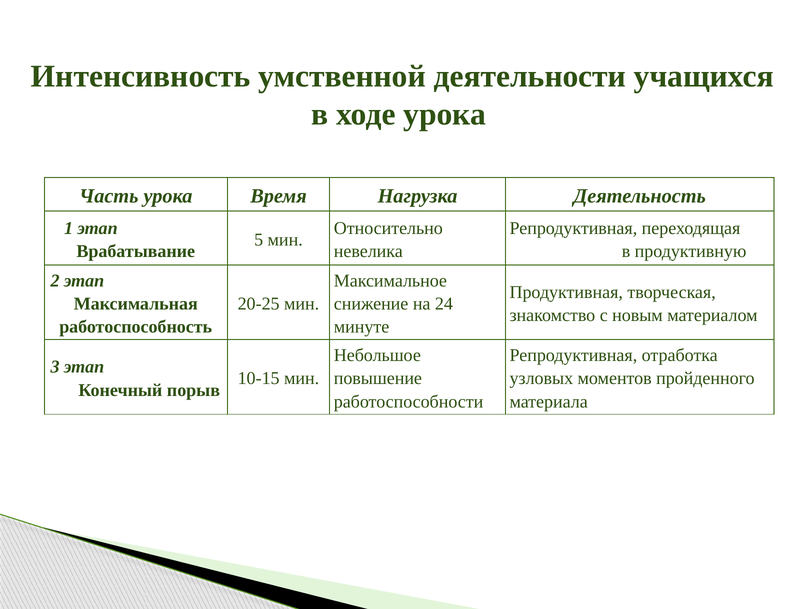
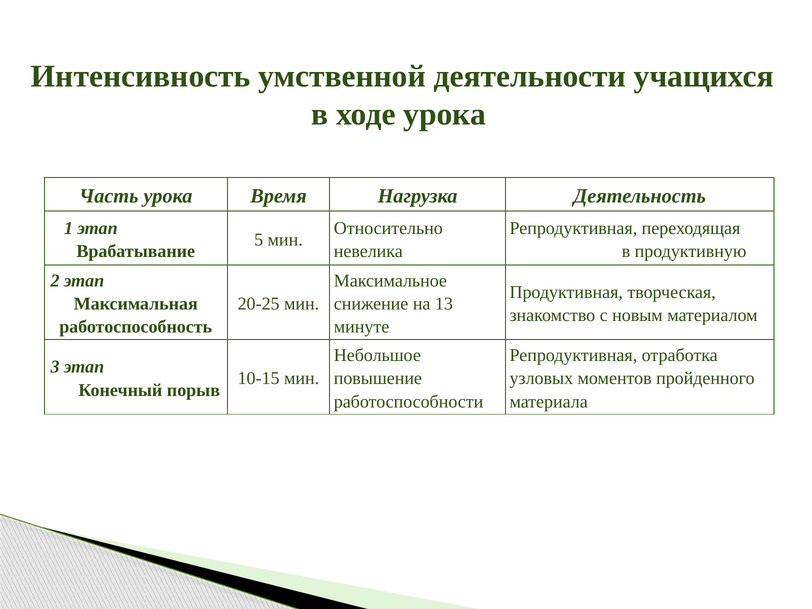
24: 24 -> 13
